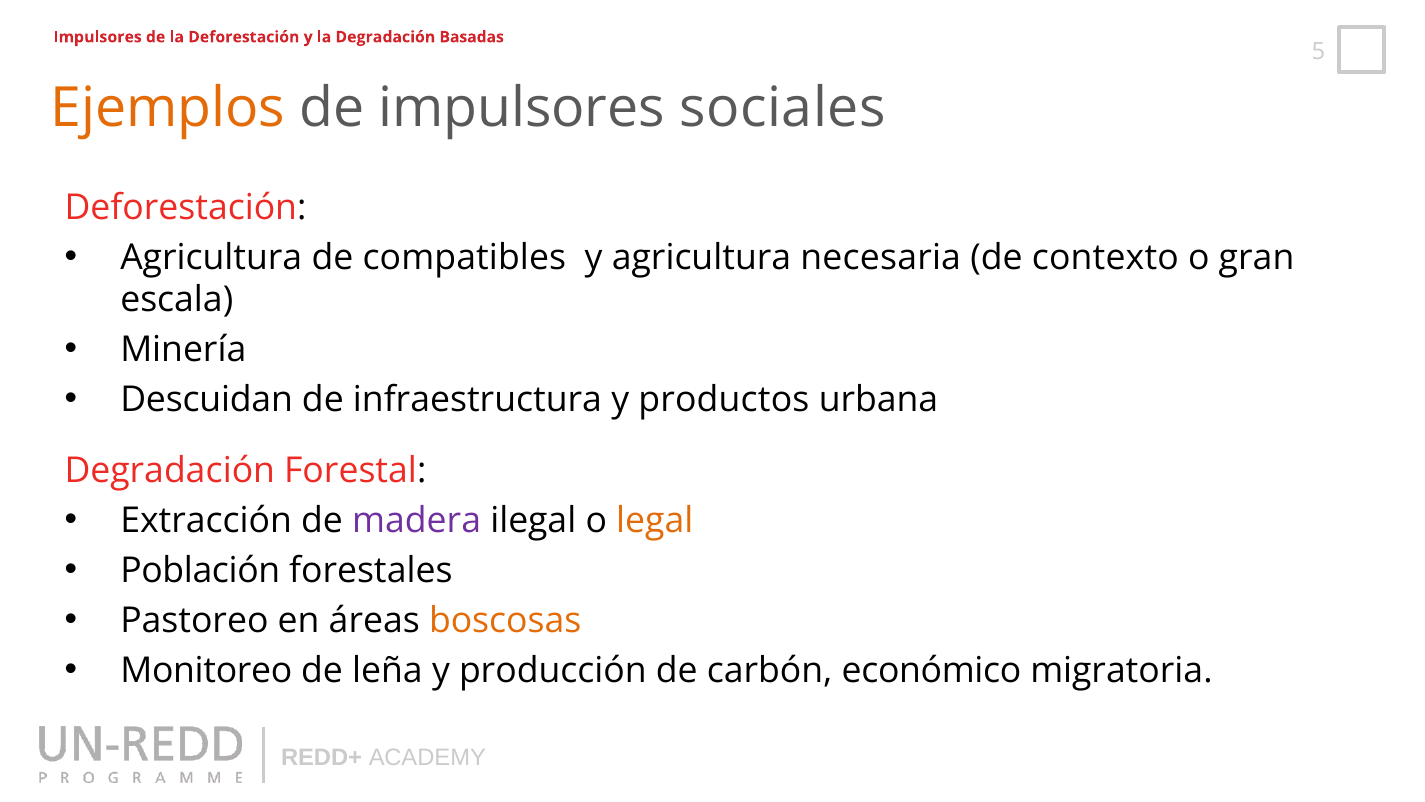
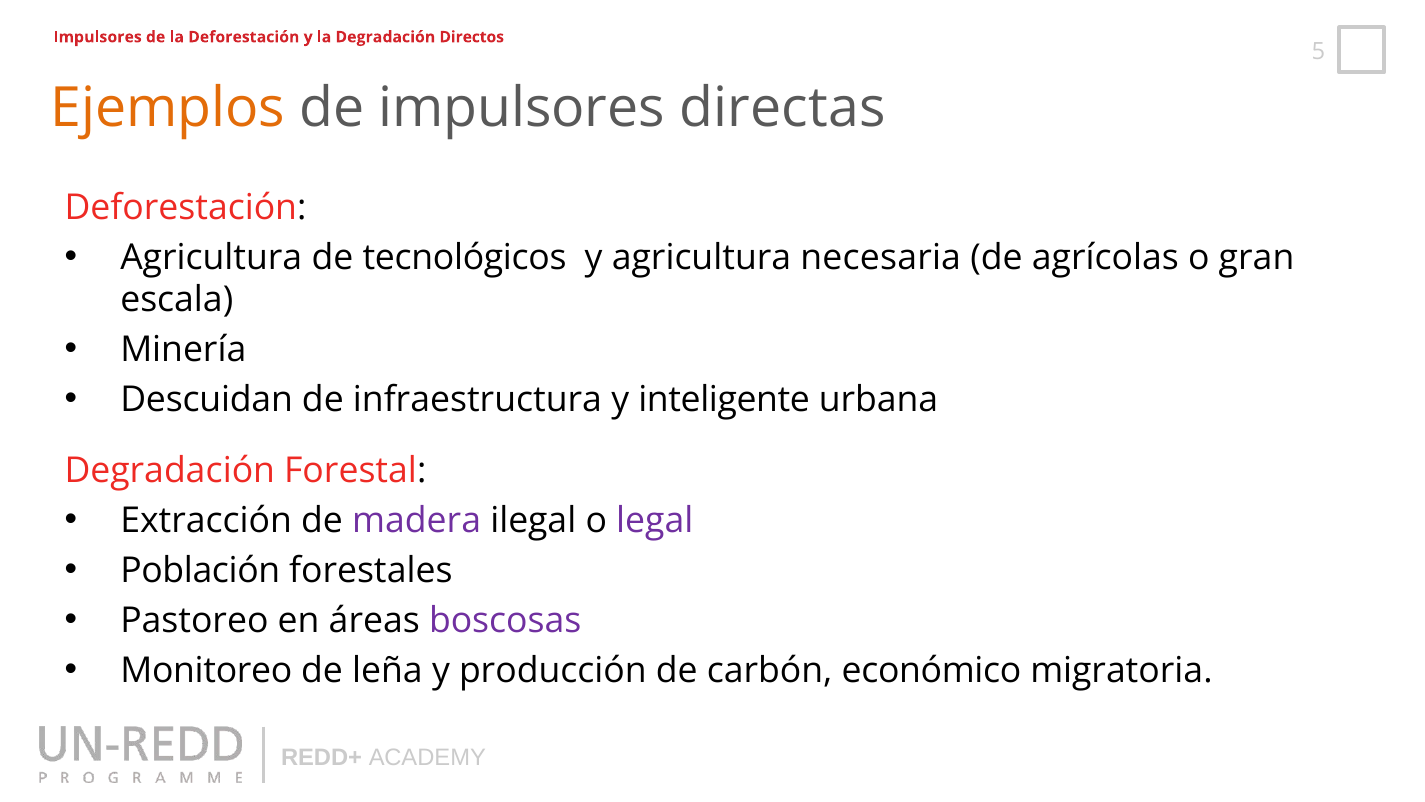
Basadas: Basadas -> Directos
sociales: sociales -> directas
compatibles: compatibles -> tecnológicos
contexto: contexto -> agrícolas
productos: productos -> inteligente
legal colour: orange -> purple
boscosas colour: orange -> purple
